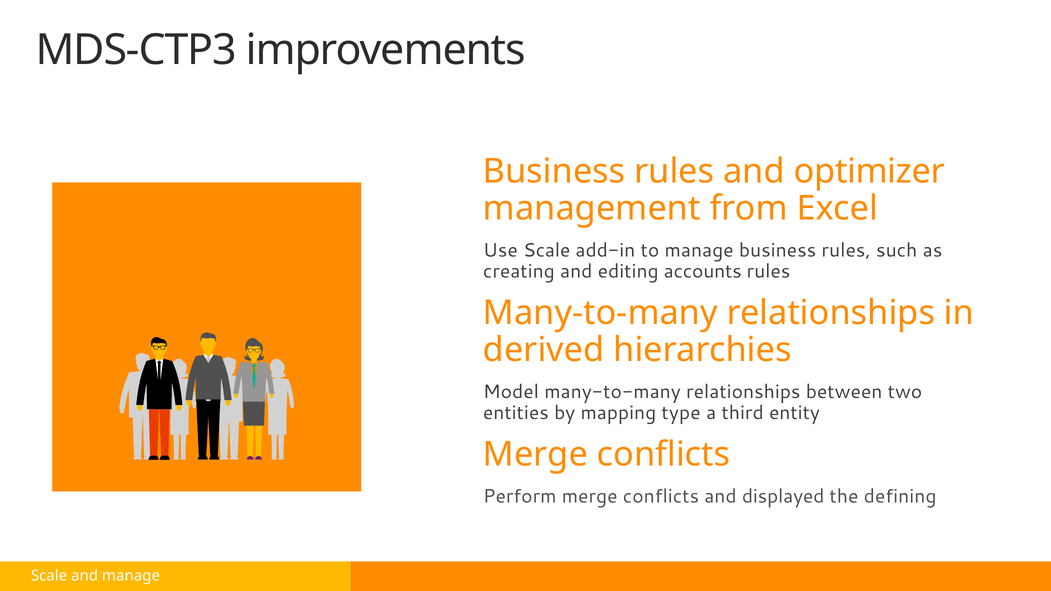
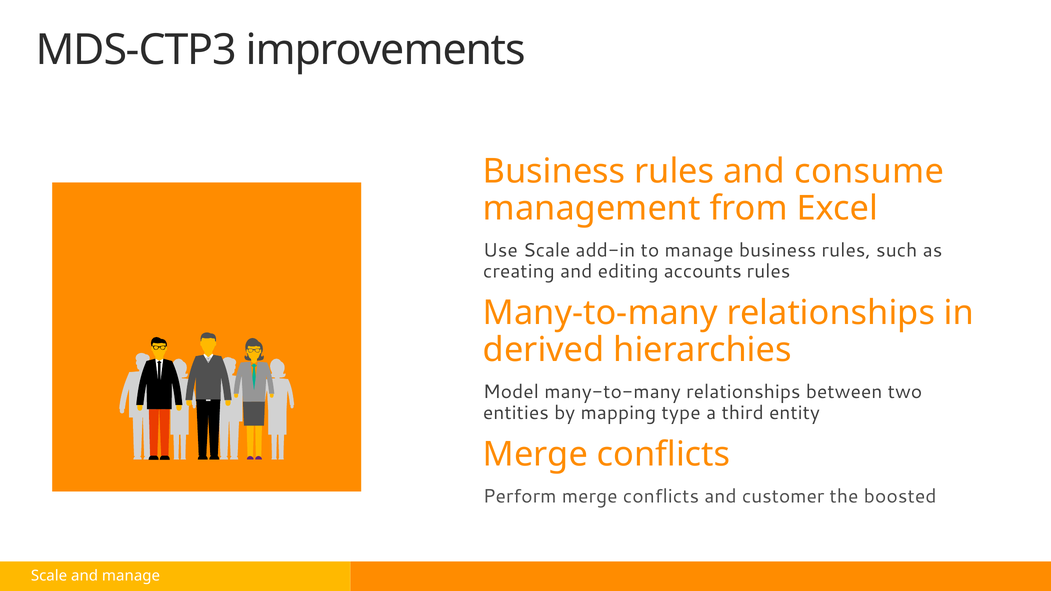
optimizer: optimizer -> consume
displayed: displayed -> customer
defining: defining -> boosted
